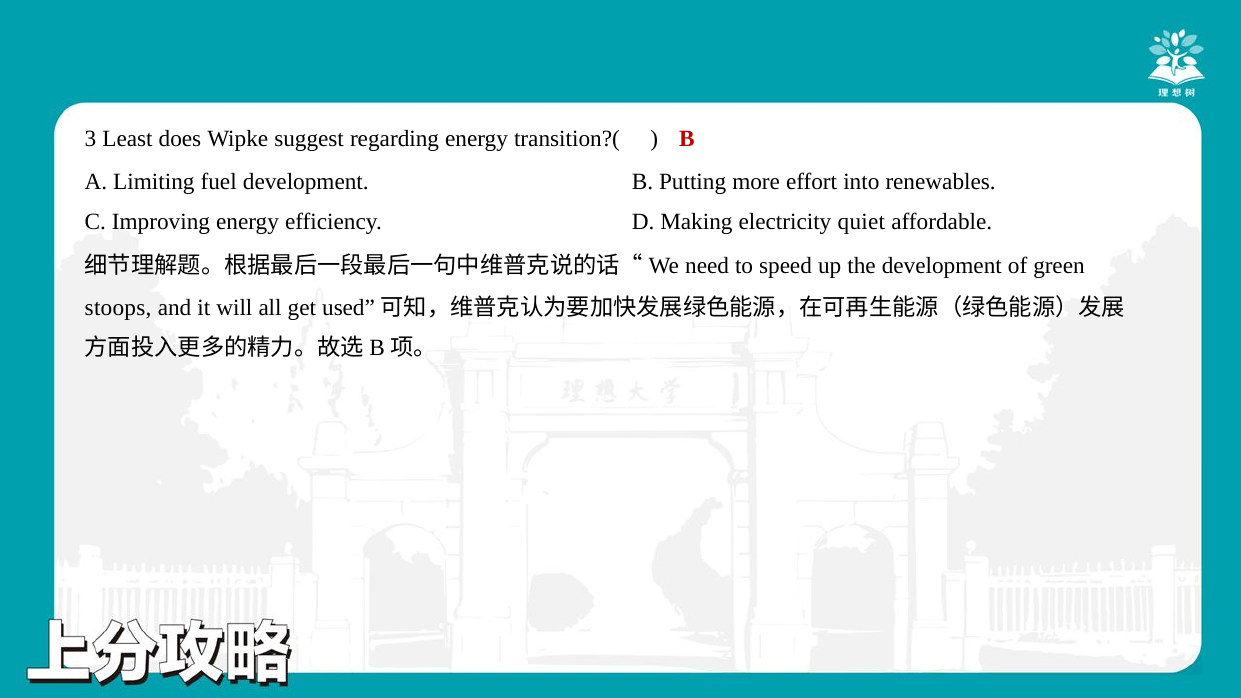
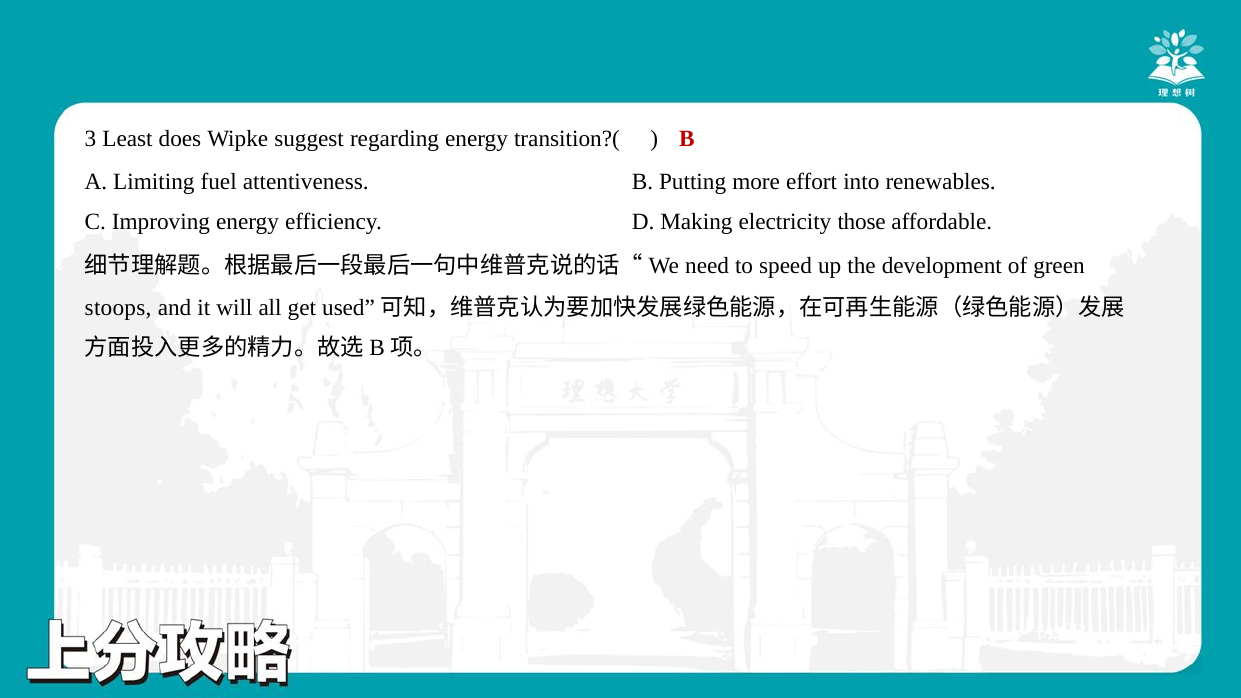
fuel development: development -> attentiveness
quiet: quiet -> those
